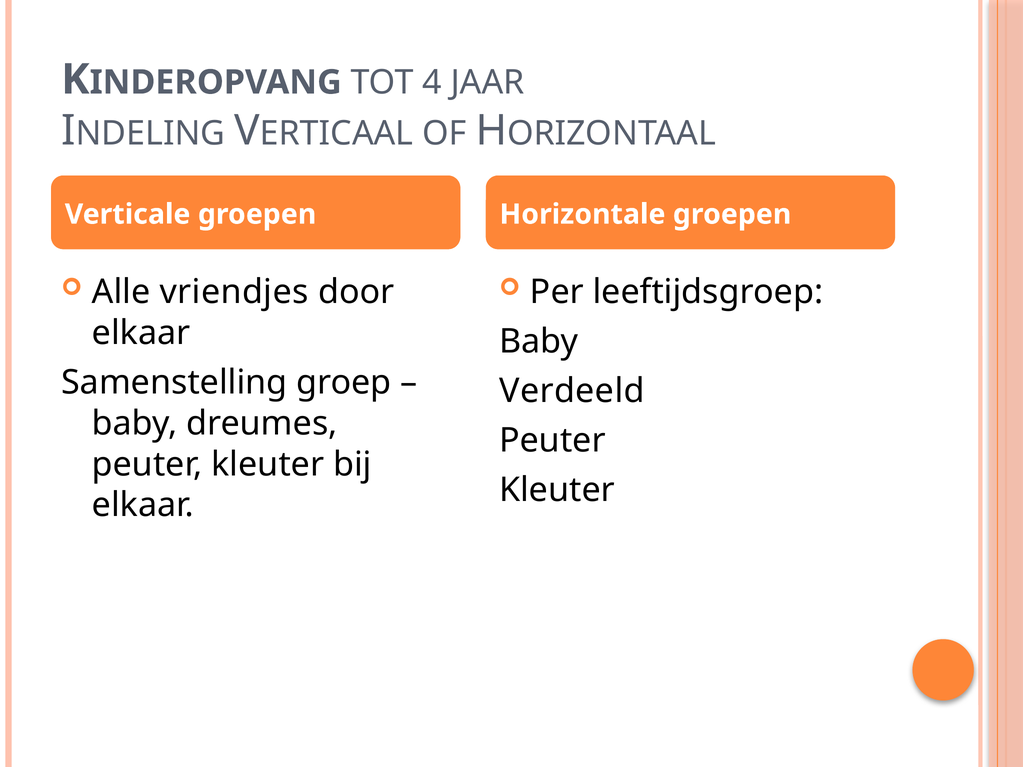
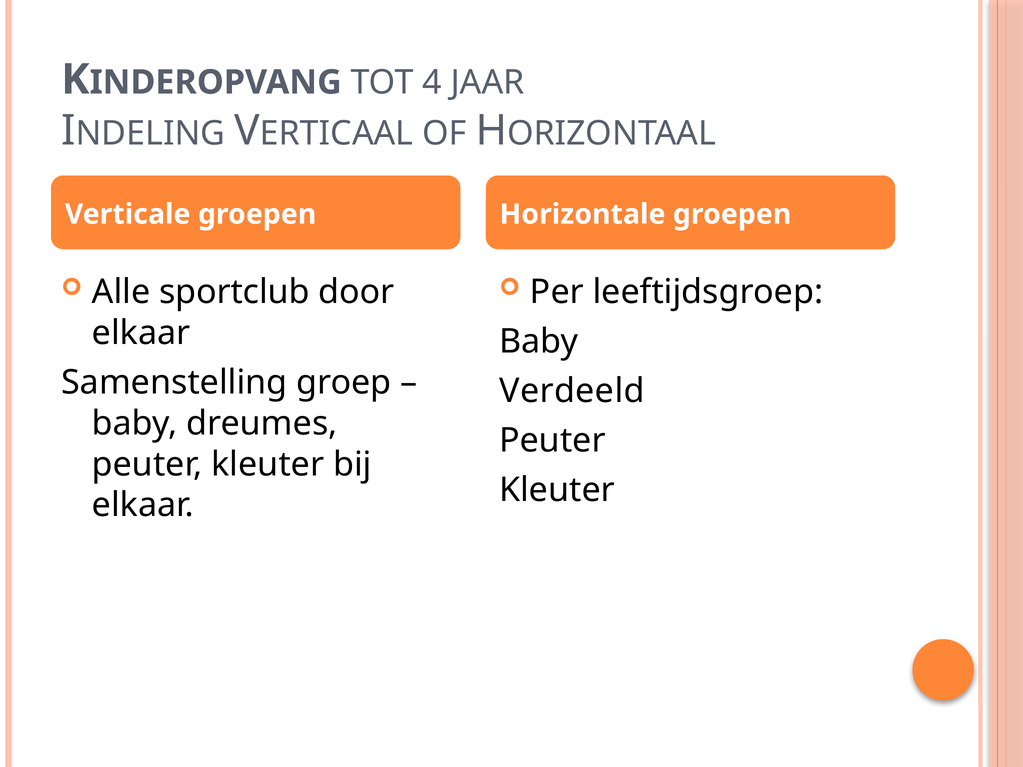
vriendjes: vriendjes -> sportclub
